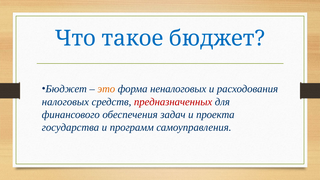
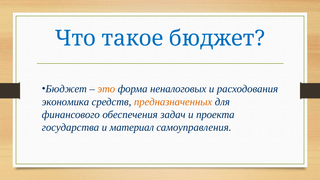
налоговых: налоговых -> экономика
предназначенных colour: red -> orange
программ: программ -> материал
